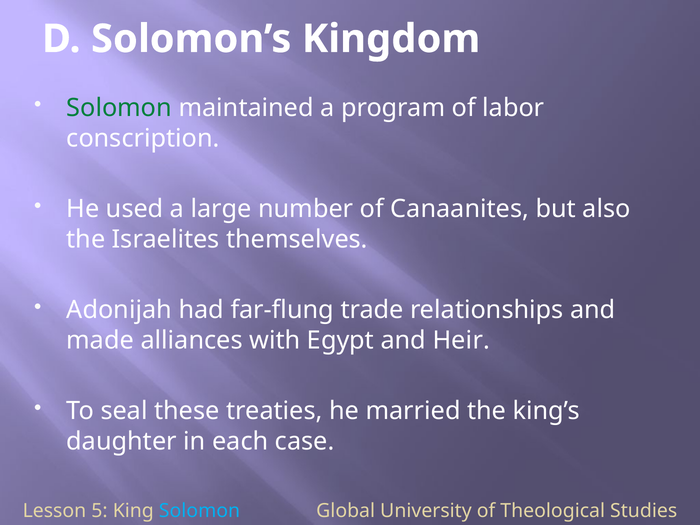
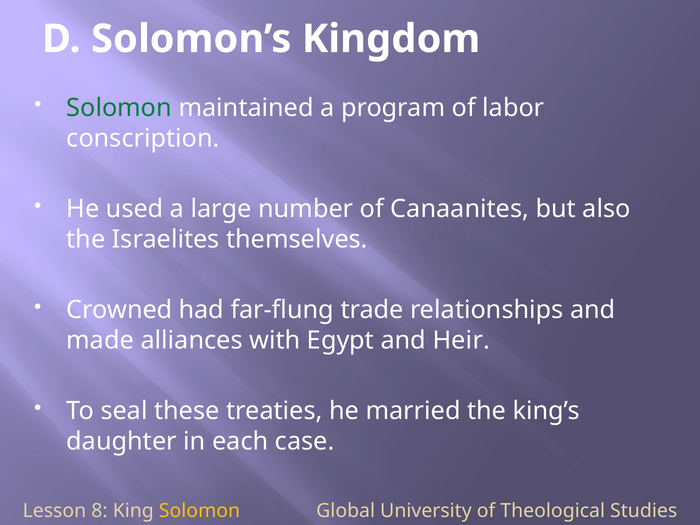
Adonijah: Adonijah -> Crowned
5: 5 -> 8
Solomon at (200, 511) colour: light blue -> yellow
